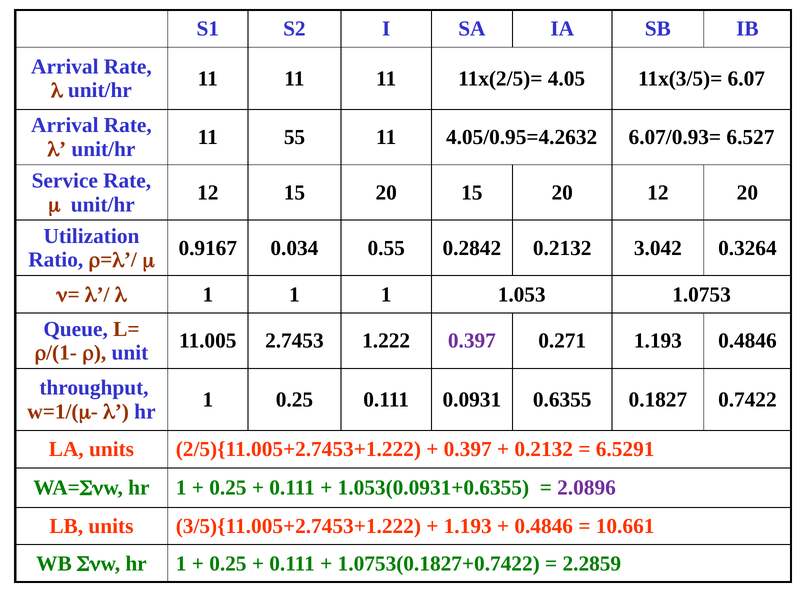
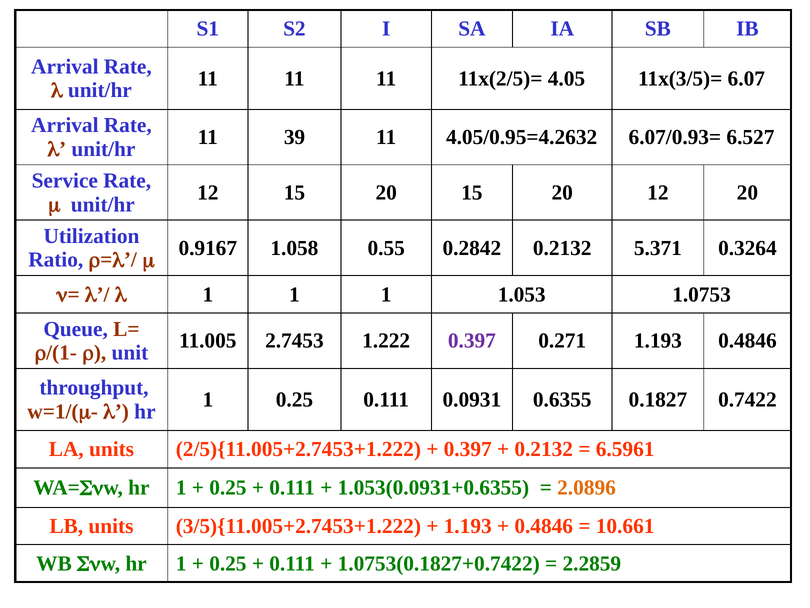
55: 55 -> 39
0.034: 0.034 -> 1.058
3.042: 3.042 -> 5.371
6.5291: 6.5291 -> 6.5961
2.0896 colour: purple -> orange
